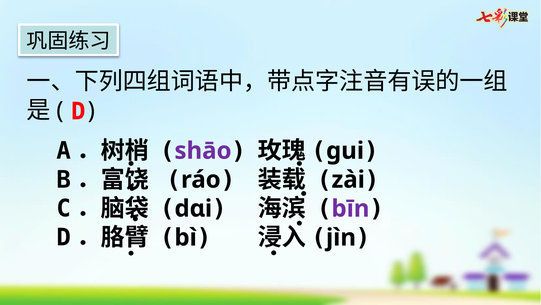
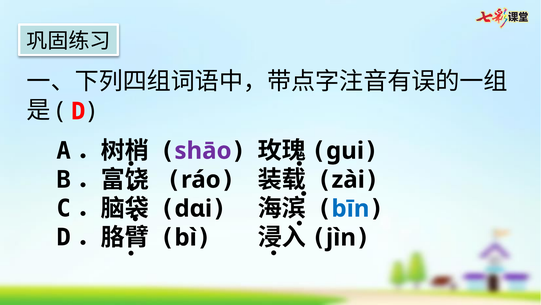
bīn colour: purple -> blue
